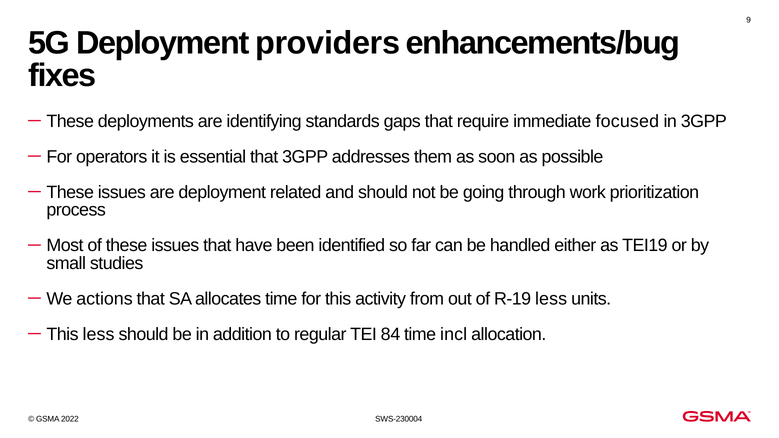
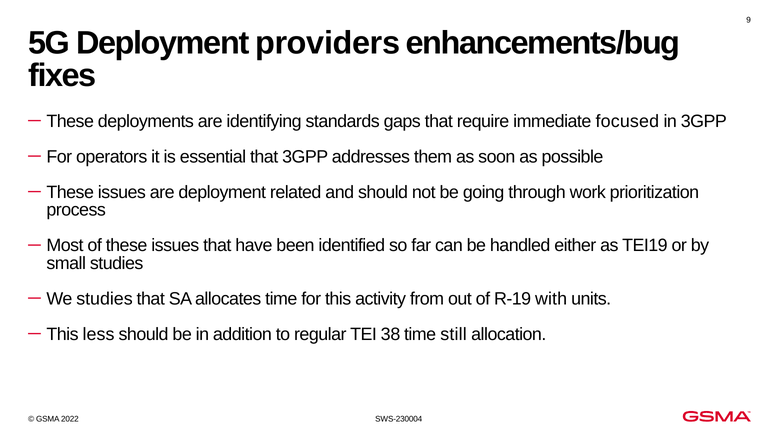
We actions: actions -> studies
R-19 less: less -> with
84: 84 -> 38
incl: incl -> still
